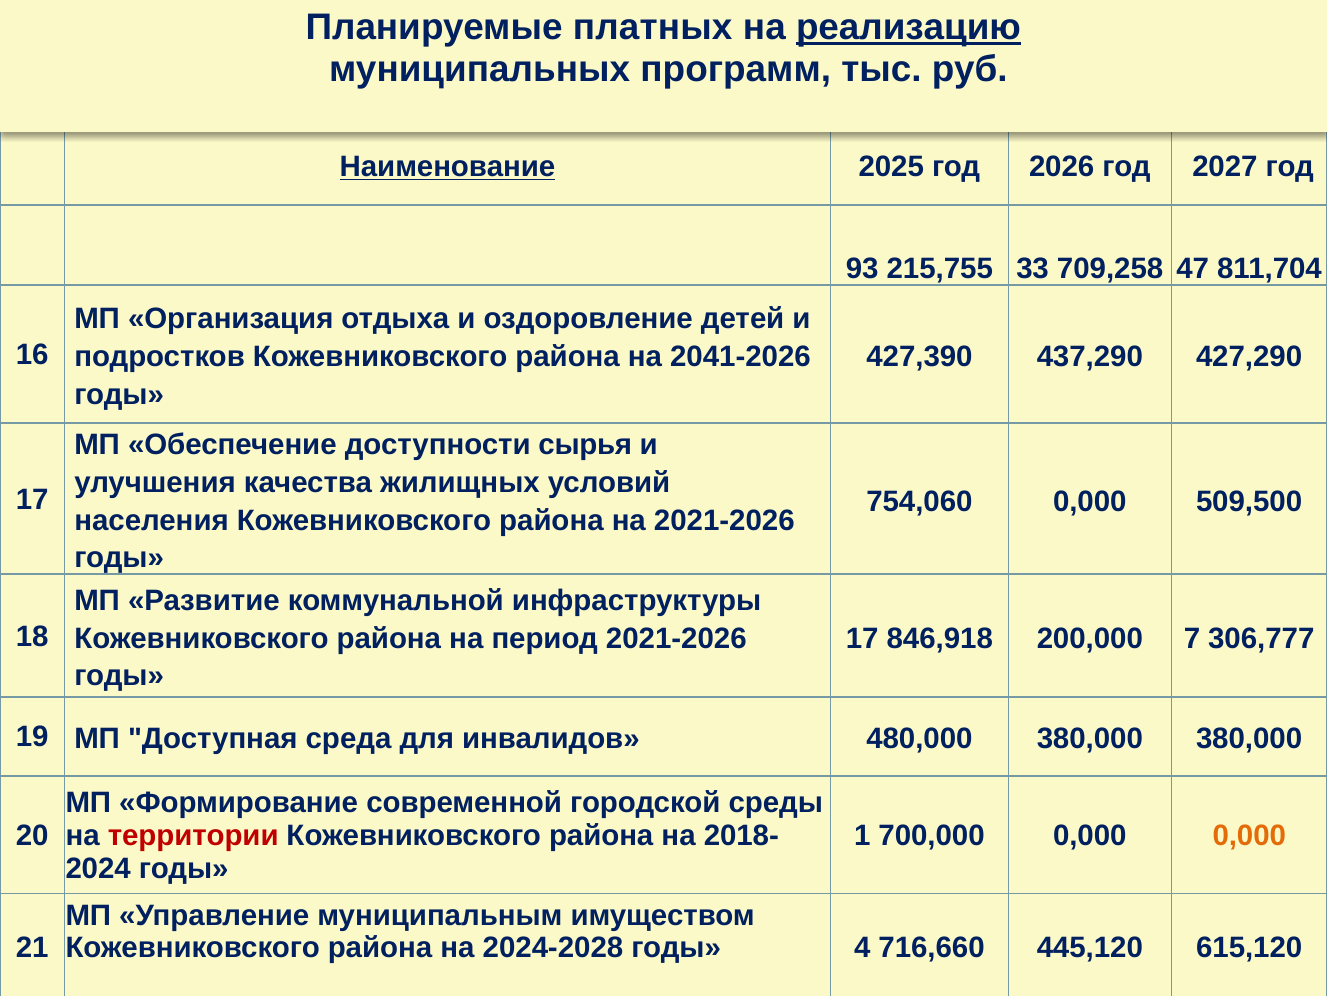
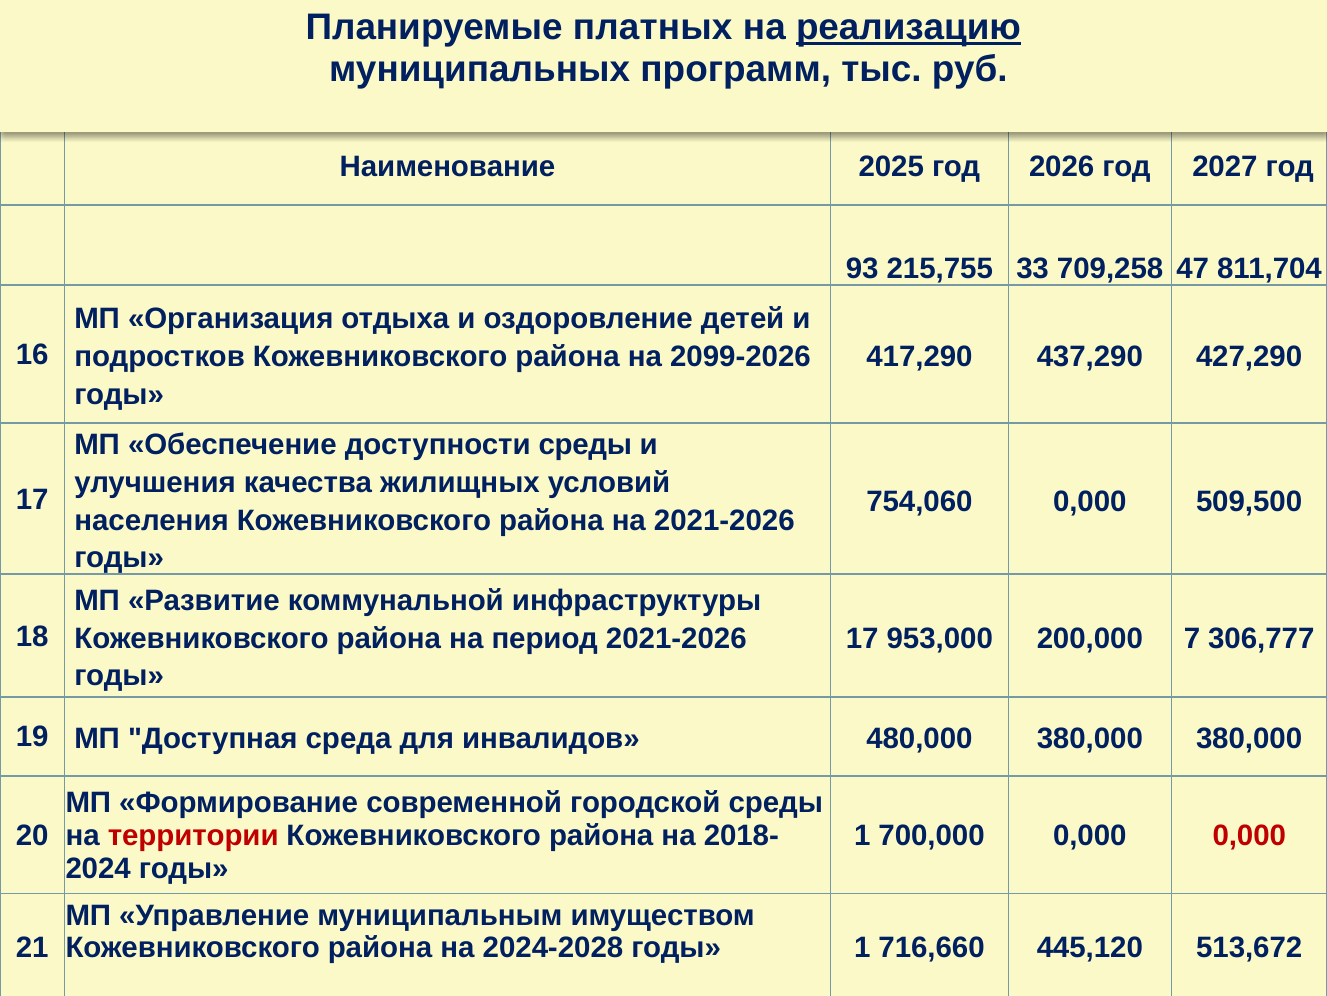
Наименование underline: present -> none
2041-2026: 2041-2026 -> 2099-2026
427,390: 427,390 -> 417,290
доступности сырья: сырья -> среды
846,918: 846,918 -> 953,000
0,000 at (1249, 835) colour: orange -> red
2024-2028 годы 4: 4 -> 1
615,120: 615,120 -> 513,672
